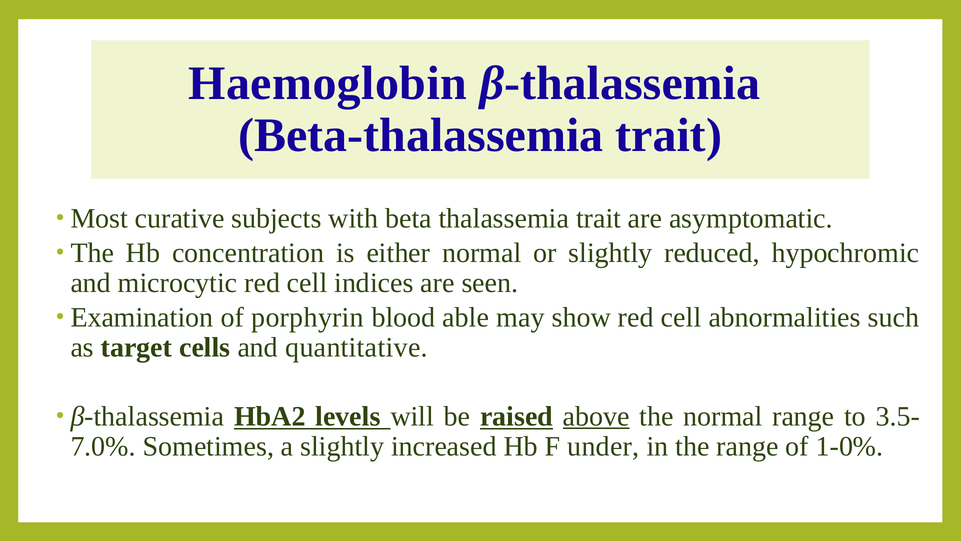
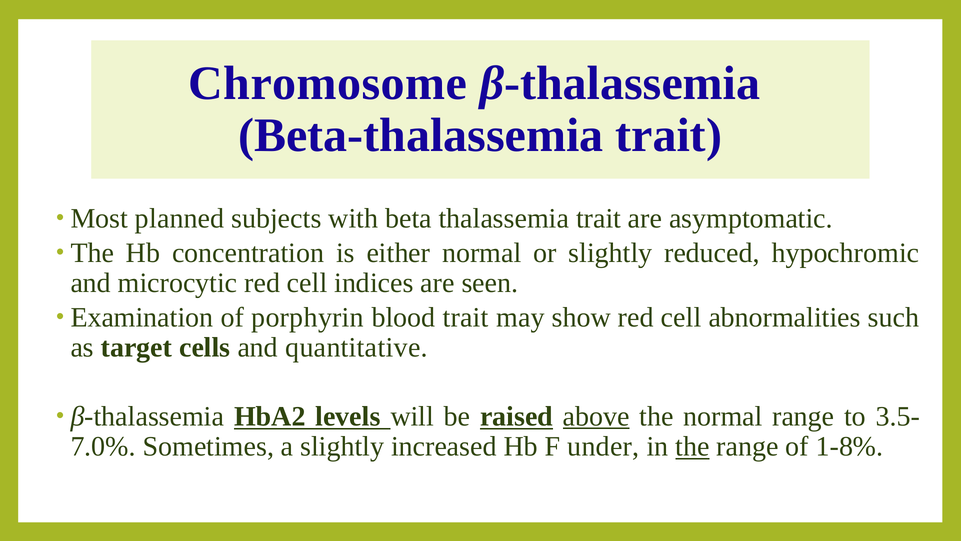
Haemoglobin: Haemoglobin -> Chromosome
curative: curative -> planned
blood able: able -> trait
the at (692, 446) underline: none -> present
1-0%: 1-0% -> 1-8%
